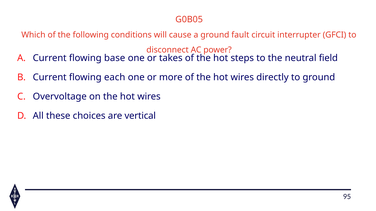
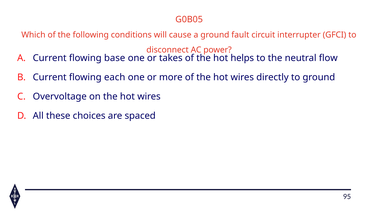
steps: steps -> helps
field: field -> flow
vertical: vertical -> spaced
